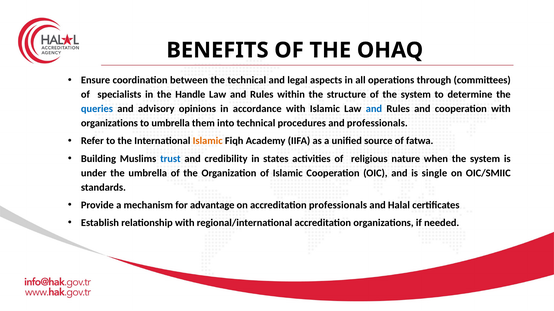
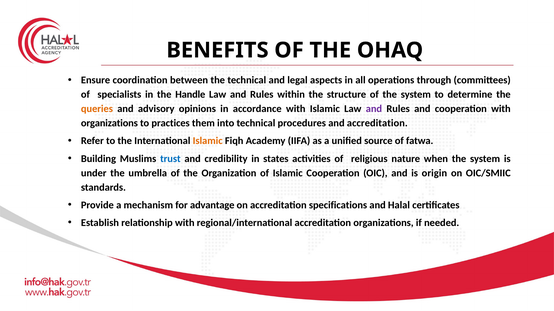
queries colour: blue -> orange
and at (374, 109) colour: blue -> purple
to umbrella: umbrella -> practices
and professionals: professionals -> accreditation
single: single -> origin
accreditation professionals: professionals -> specifications
